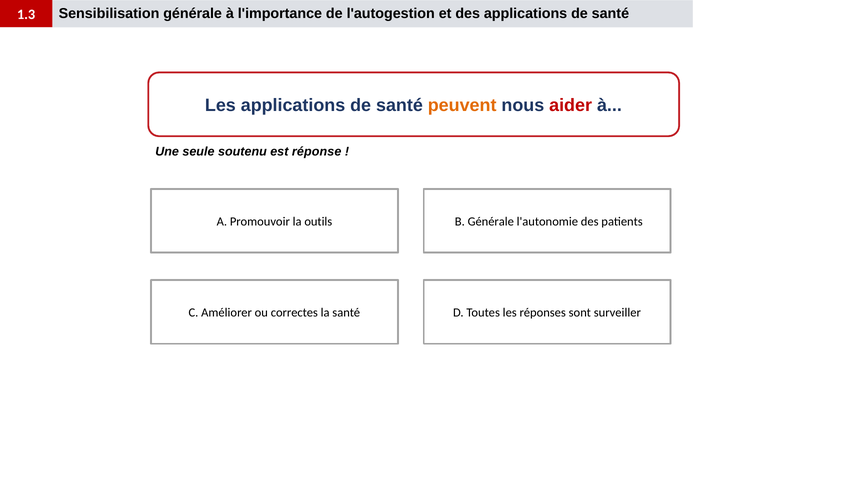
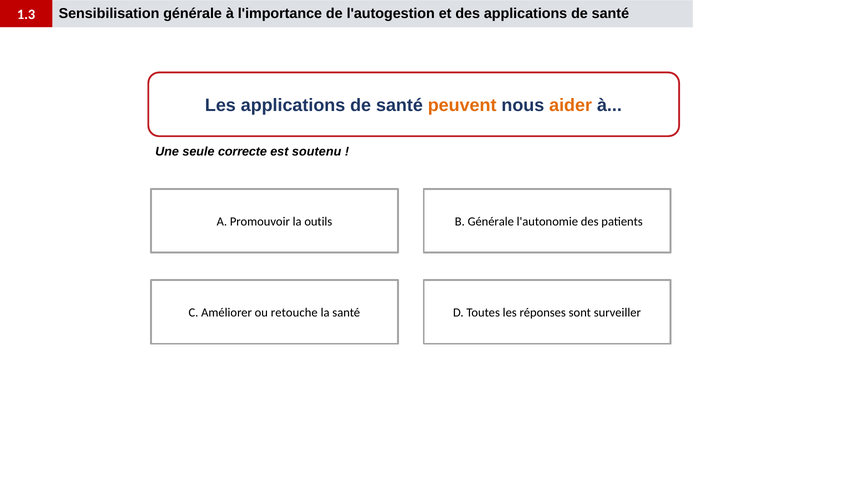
aider colour: red -> orange
soutenu: soutenu -> correcte
réponse: réponse -> soutenu
correctes: correctes -> retouche
